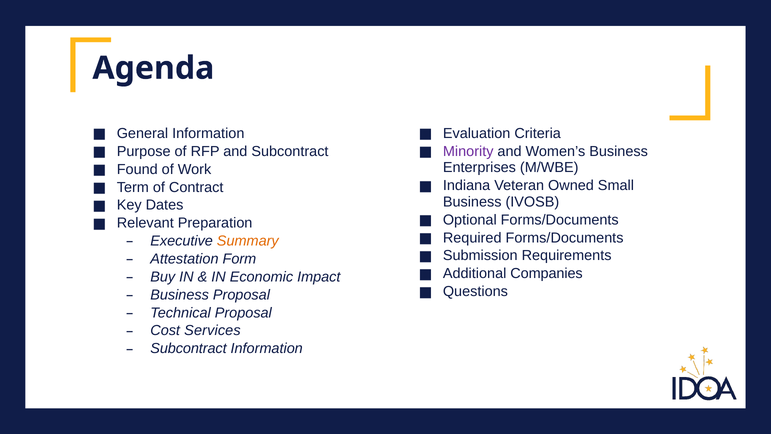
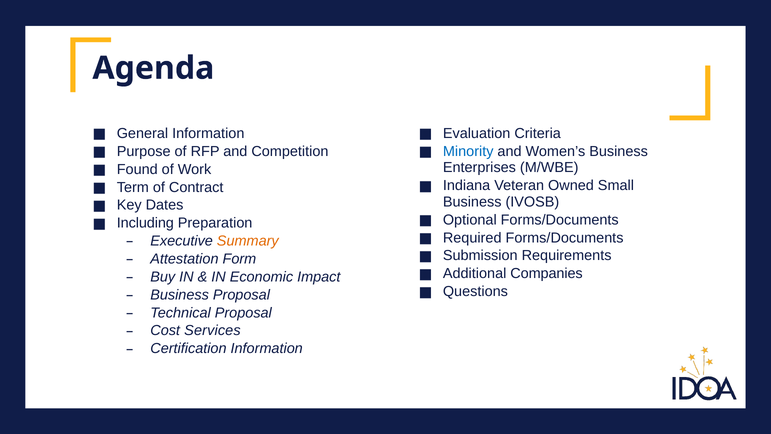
and Subcontract: Subcontract -> Competition
Minority colour: purple -> blue
Relevant: Relevant -> Including
Subcontract at (188, 348): Subcontract -> Certification
